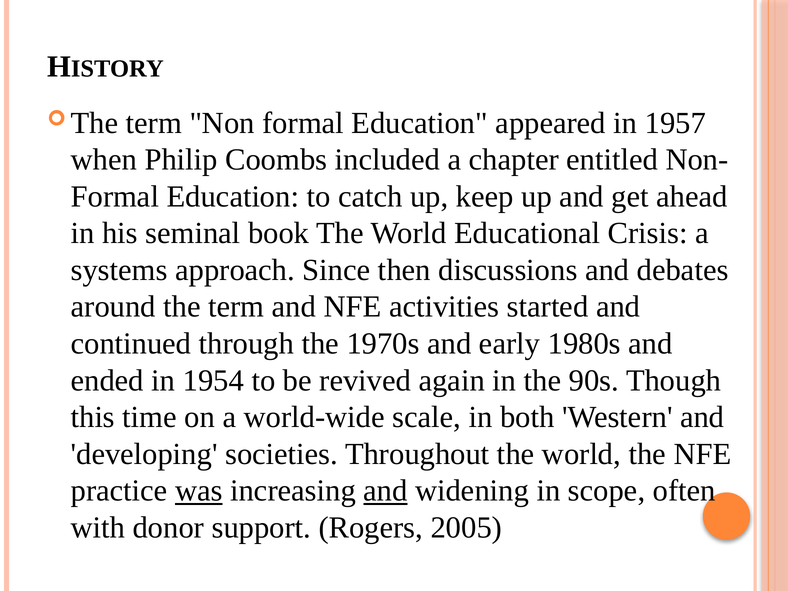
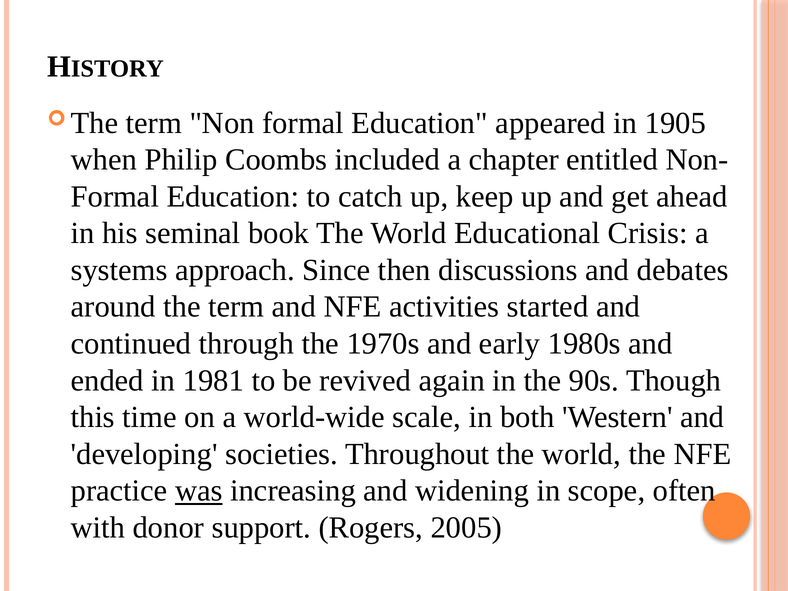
1957: 1957 -> 1905
1954: 1954 -> 1981
and at (385, 491) underline: present -> none
